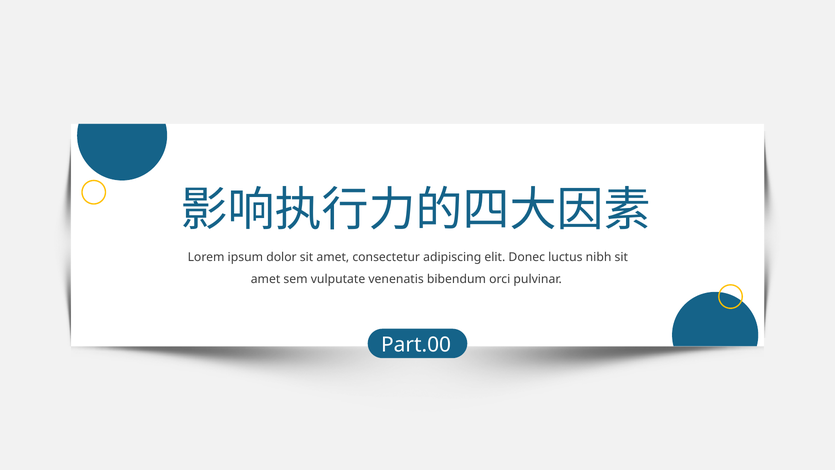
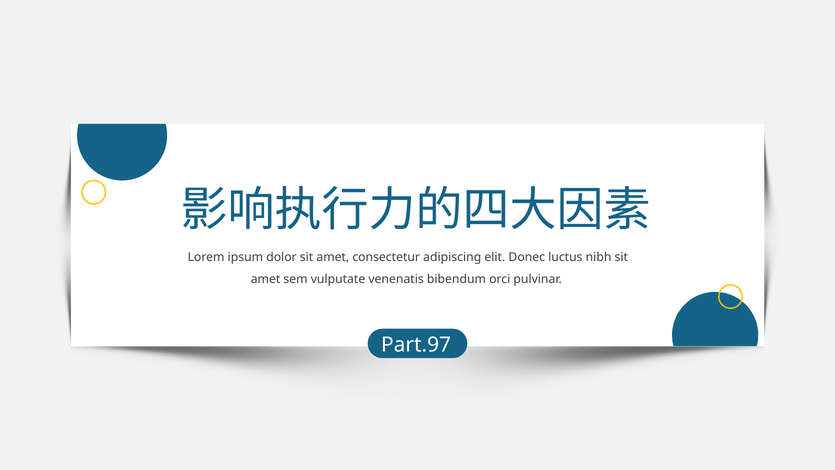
Part.00: Part.00 -> Part.97
